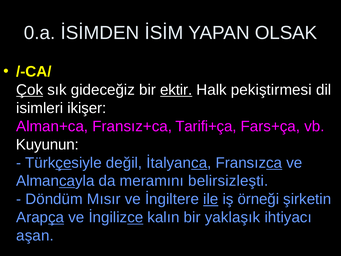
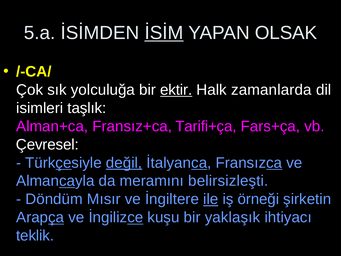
0.a: 0.a -> 5.a
İSİM underline: none -> present
Çok underline: present -> none
gideceğiz: gideceğiz -> yolculuğa
pekiştirmesi: pekiştirmesi -> zamanlarda
ikişer: ikişer -> taşlık
Kuyunun: Kuyunun -> Çevresel
değil underline: none -> present
kalın: kalın -> kuşu
aşan: aşan -> teklik
